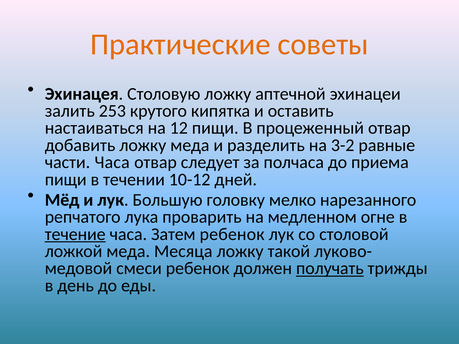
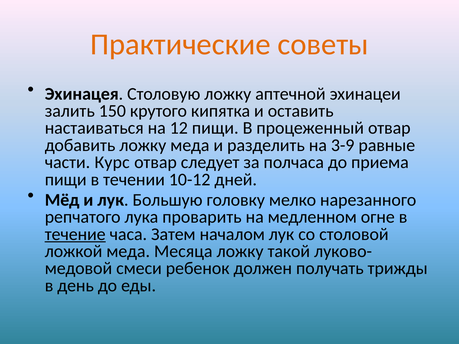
253: 253 -> 150
3-2: 3-2 -> 3-9
части Часа: Часа -> Курс
Затем ребенок: ребенок -> началом
получать underline: present -> none
